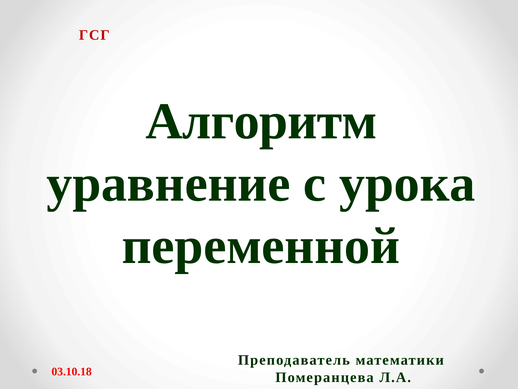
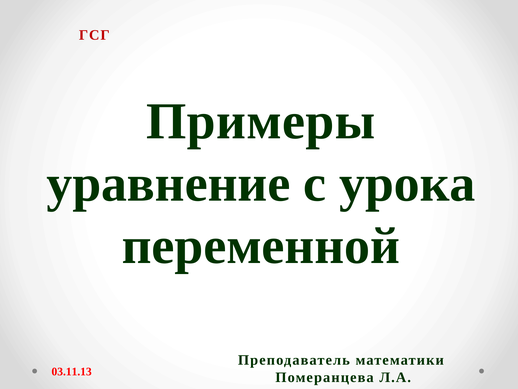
Алгоритм: Алгоритм -> Примеры
03.10.18: 03.10.18 -> 03.11.13
